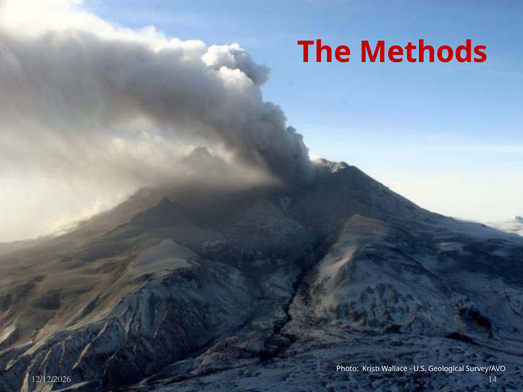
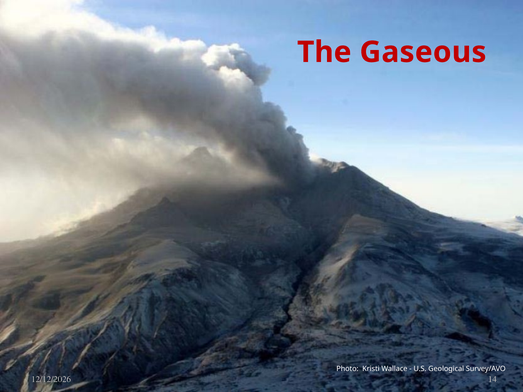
Methods: Methods -> Gaseous
